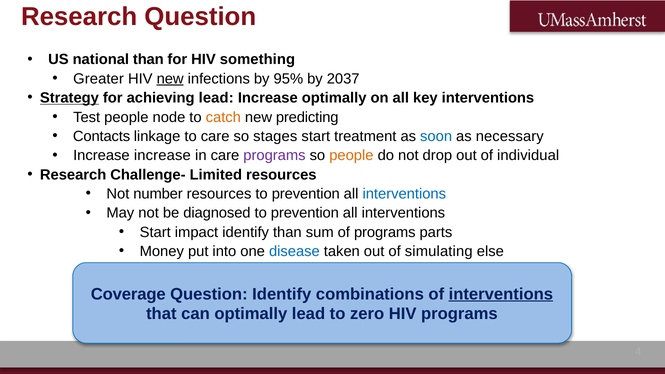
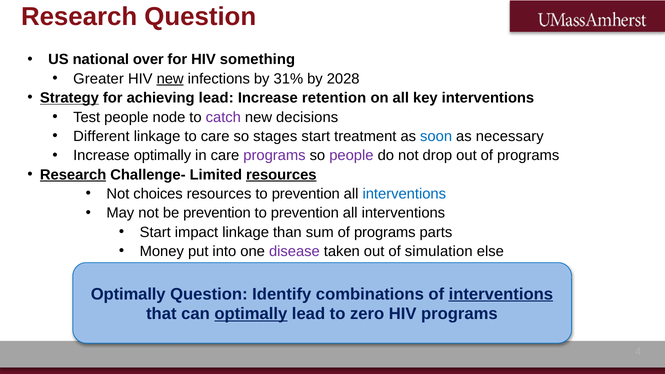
national than: than -> over
95%: 95% -> 31%
2037: 2037 -> 2028
Increase optimally: optimally -> retention
catch colour: orange -> purple
predicting: predicting -> decisions
Contacts: Contacts -> Different
Increase increase: increase -> optimally
people at (351, 156) colour: orange -> purple
out of individual: individual -> programs
Research at (73, 175) underline: none -> present
resources at (281, 175) underline: none -> present
number: number -> choices
be diagnosed: diagnosed -> prevention
impact identify: identify -> linkage
disease colour: blue -> purple
simulating: simulating -> simulation
Coverage at (128, 294): Coverage -> Optimally
optimally at (251, 314) underline: none -> present
